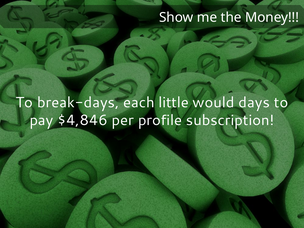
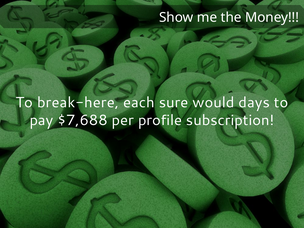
break-days: break-days -> break-here
little: little -> sure
$4,846: $4,846 -> $7,688
